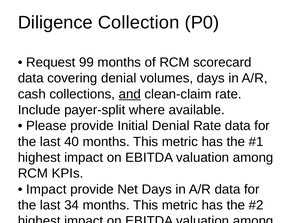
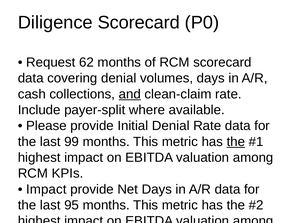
Diligence Collection: Collection -> Scorecard
99: 99 -> 62
40: 40 -> 99
the at (236, 142) underline: none -> present
34: 34 -> 95
